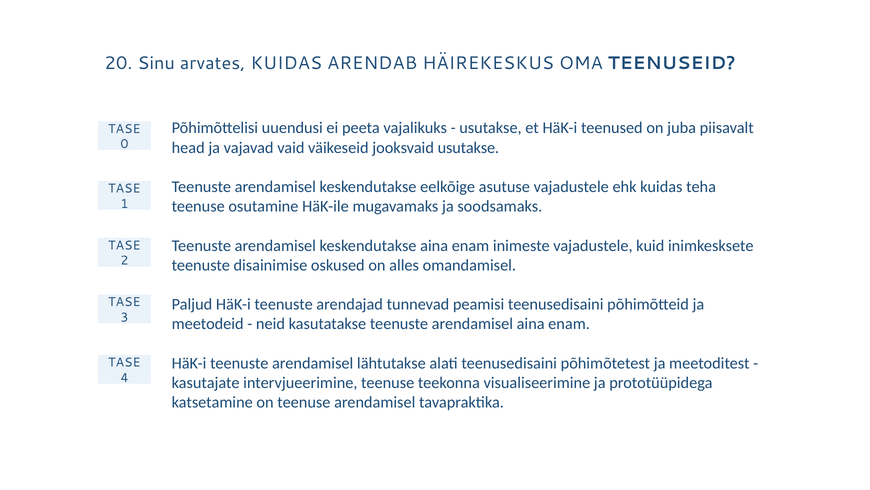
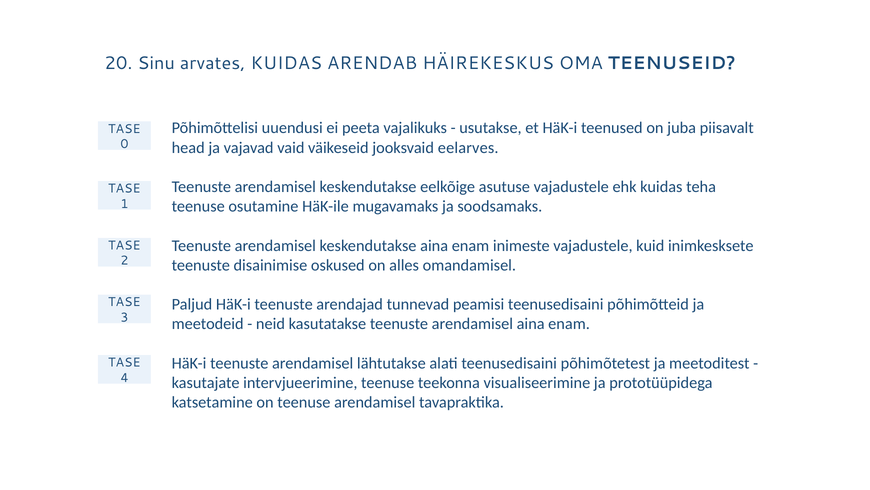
jooksvaid usutakse: usutakse -> eelarves
